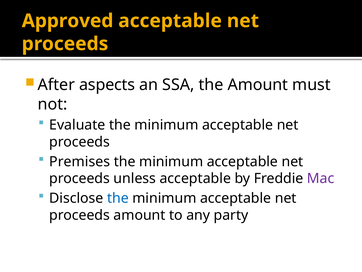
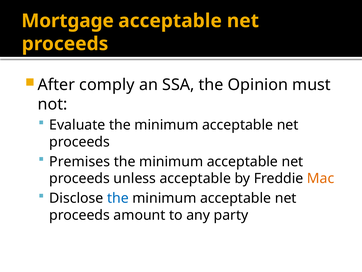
Approved: Approved -> Mortgage
aspects: aspects -> comply
the Amount: Amount -> Opinion
Mac colour: purple -> orange
